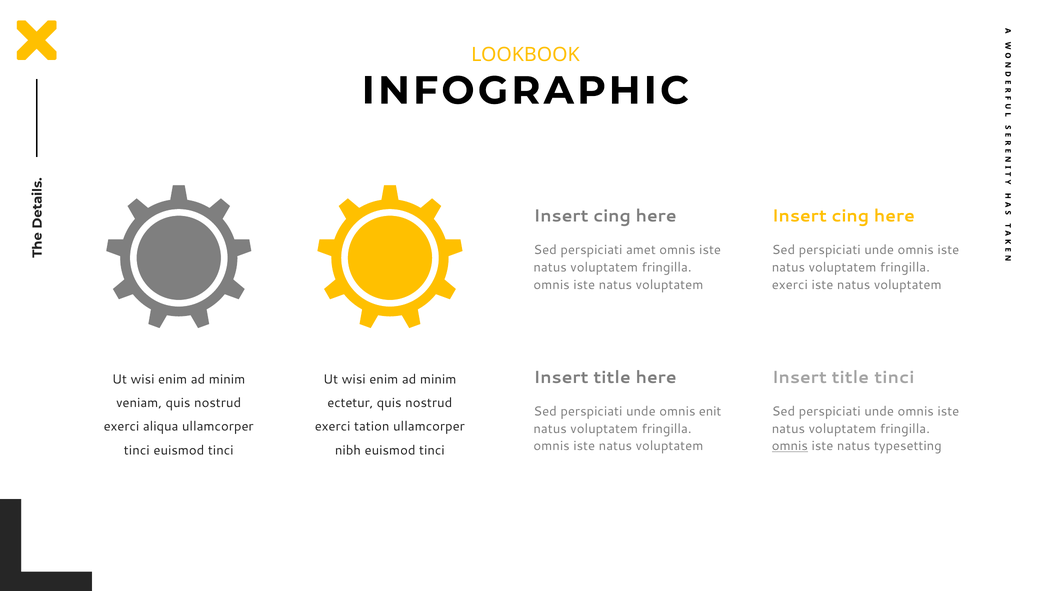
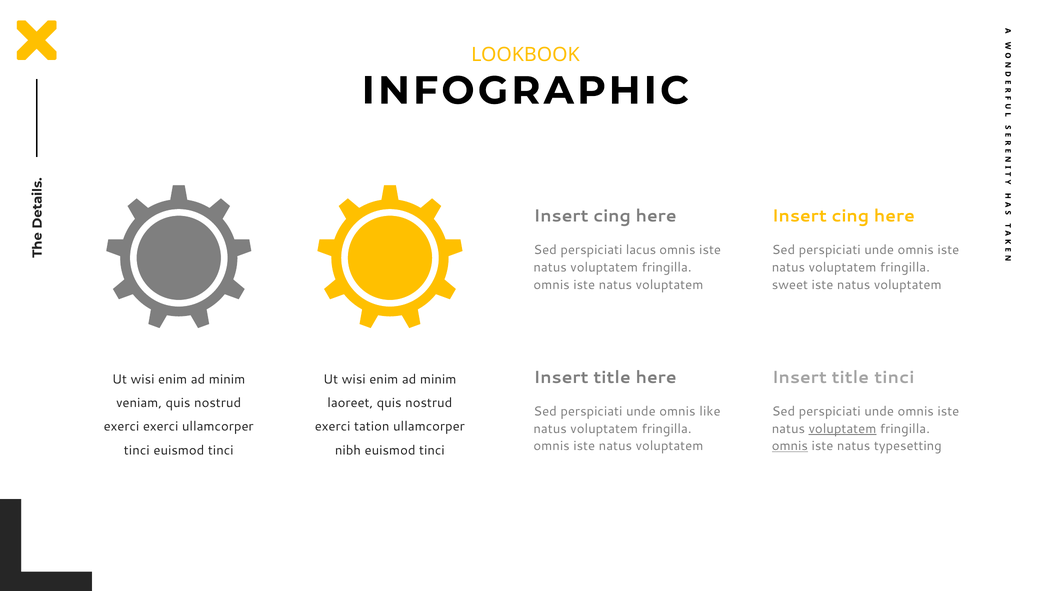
amet: amet -> lacus
exerci at (790, 285): exerci -> sweet
ectetur: ectetur -> laoreet
enit: enit -> like
exerci aliqua: aliqua -> exerci
voluptatem at (843, 429) underline: none -> present
